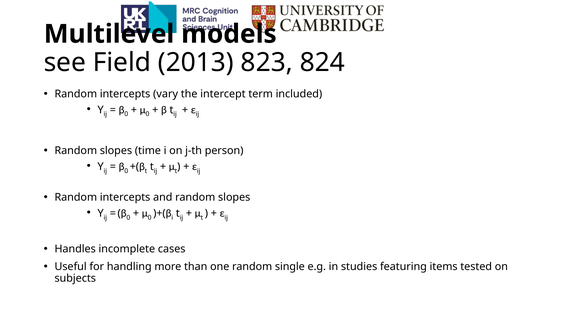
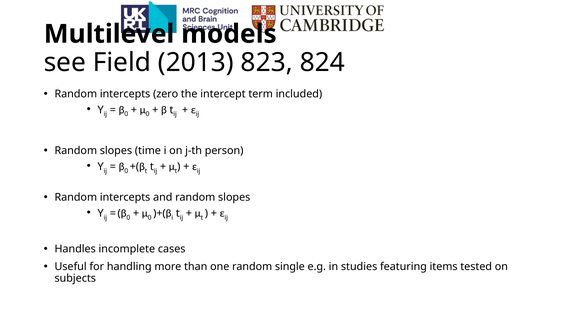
vary: vary -> zero
